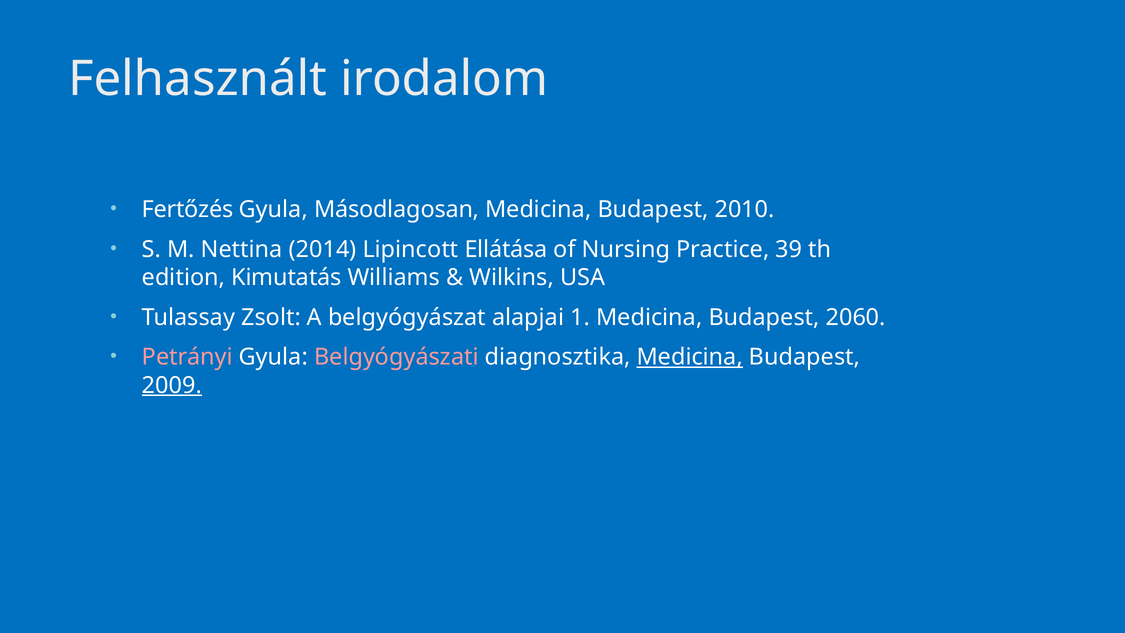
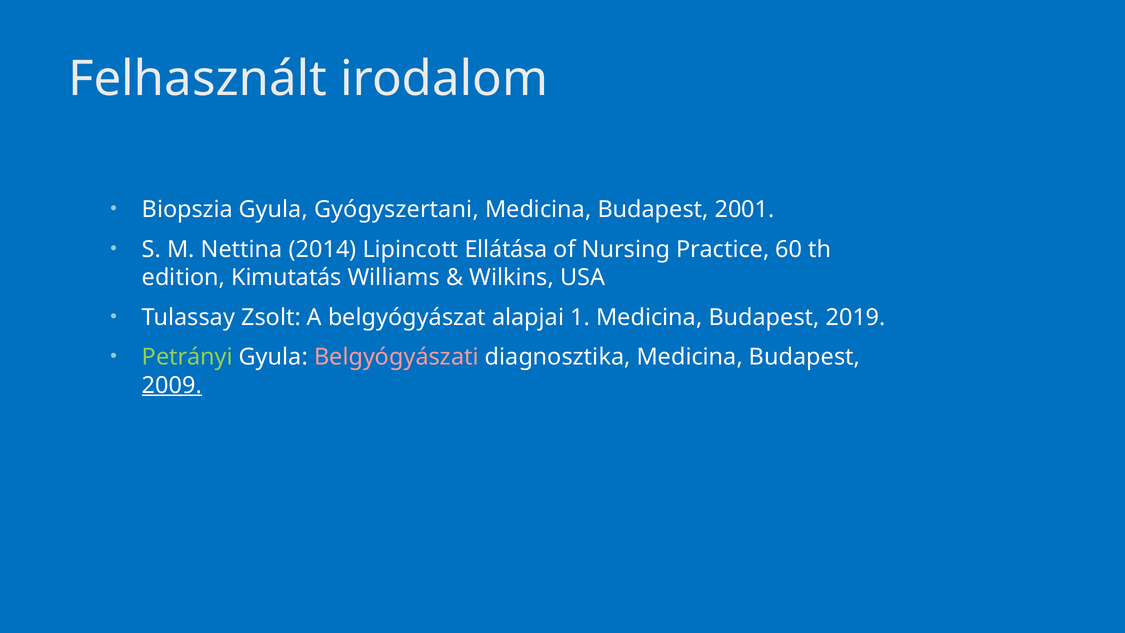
Fertőzés: Fertőzés -> Biopszia
Másodlagosan: Másodlagosan -> Gyógyszertani
2010: 2010 -> 2001
39: 39 -> 60
2060: 2060 -> 2019
Petrányi colour: pink -> light green
Medicina at (690, 357) underline: present -> none
